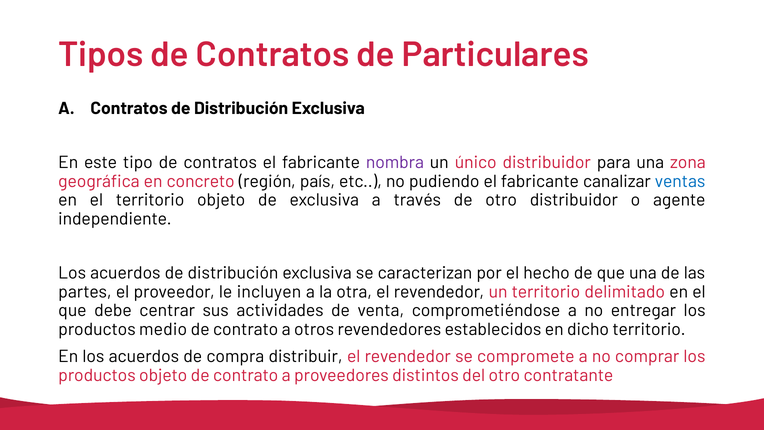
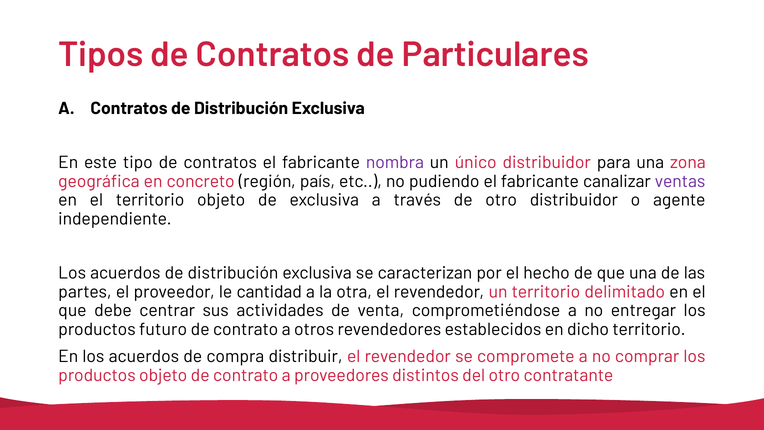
ventas colour: blue -> purple
incluyen: incluyen -> cantidad
medio: medio -> futuro
